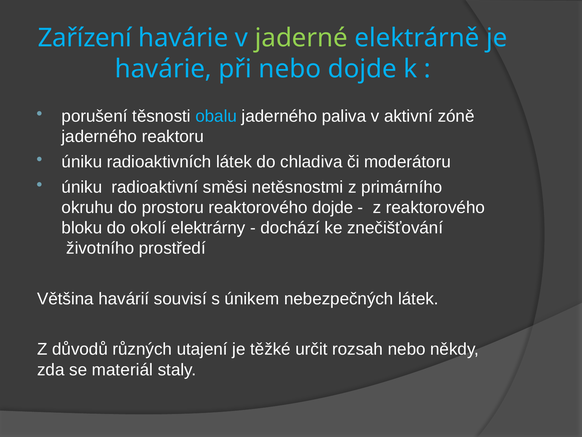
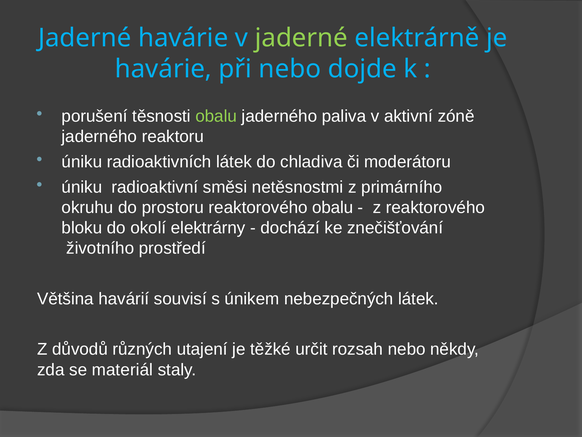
Zařízení at (85, 38): Zařízení -> Jaderné
obalu at (216, 116) colour: light blue -> light green
reaktorového dojde: dojde -> obalu
